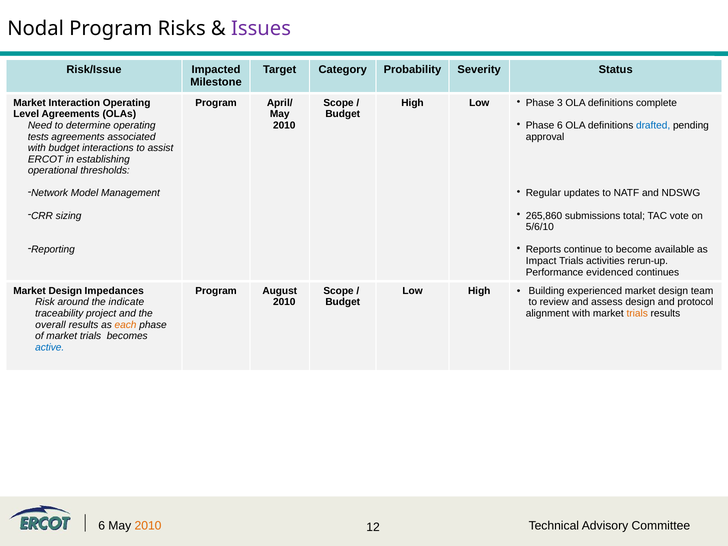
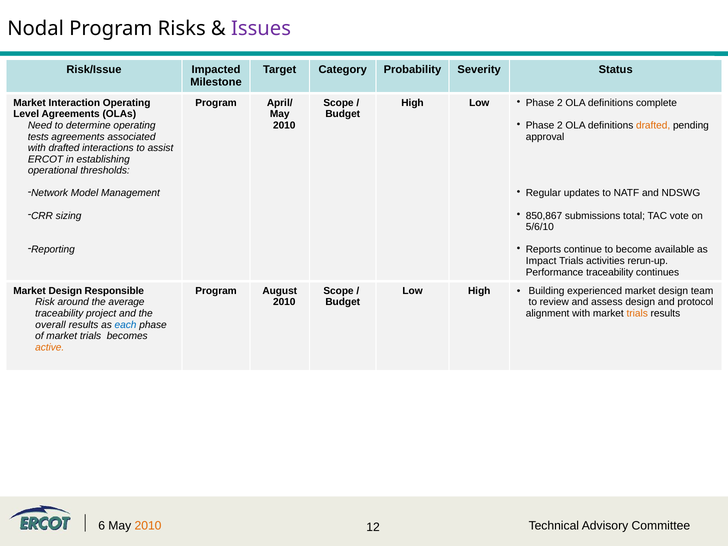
3 at (560, 103): 3 -> 2
6 at (560, 125): 6 -> 2
drafted at (653, 125) colour: blue -> orange
with budget: budget -> drafted
265,860: 265,860 -> 850,867
Performance evidenced: evidenced -> traceability
Impedances: Impedances -> Responsible
indicate: indicate -> average
each colour: orange -> blue
active colour: blue -> orange
